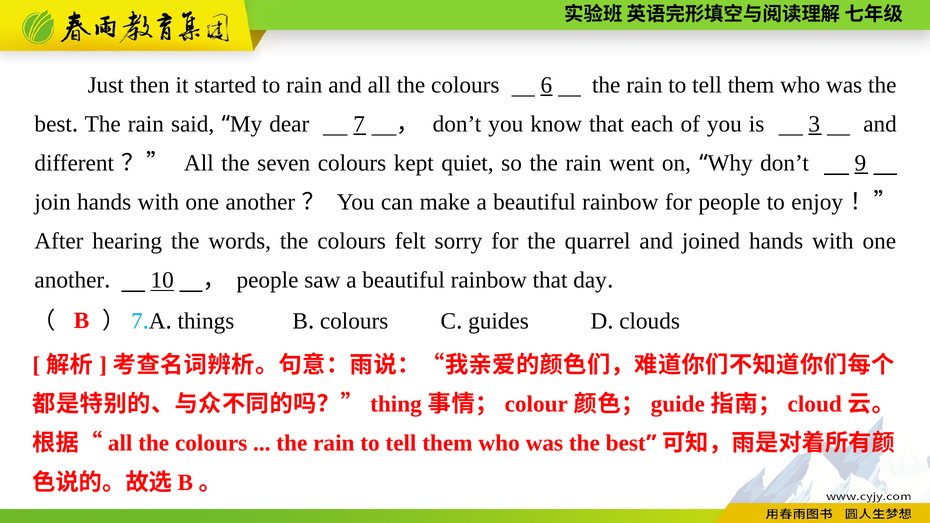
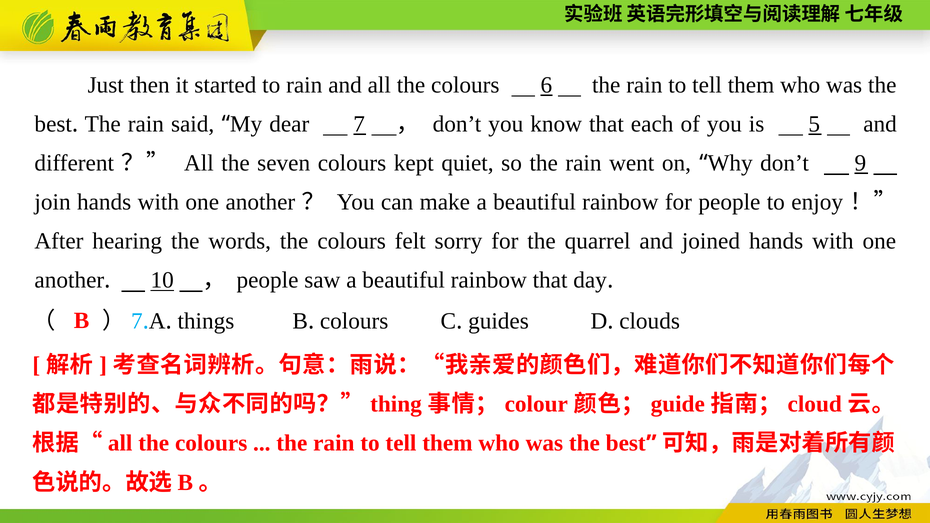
3: 3 -> 5
